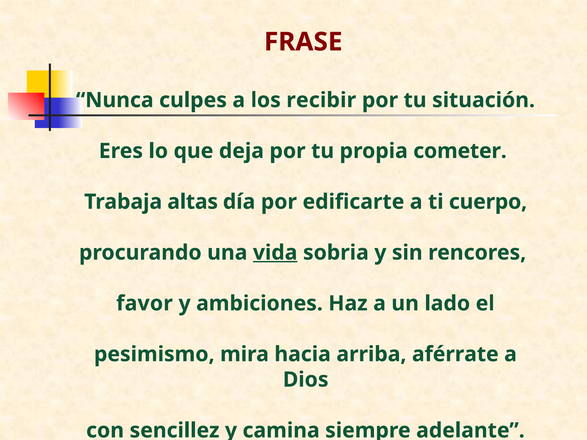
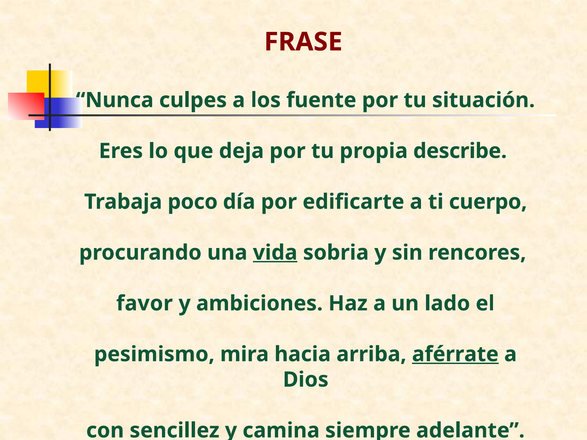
recibir: recibir -> fuente
cometer: cometer -> describe
altas: altas -> poco
aférrate underline: none -> present
